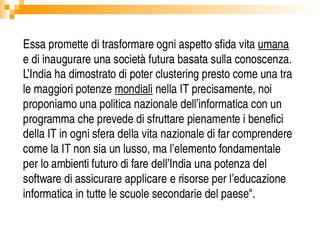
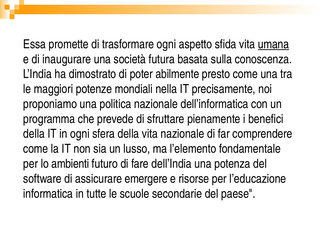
clustering: clustering -> abilmente
mondiali underline: present -> none
applicare: applicare -> emergere
